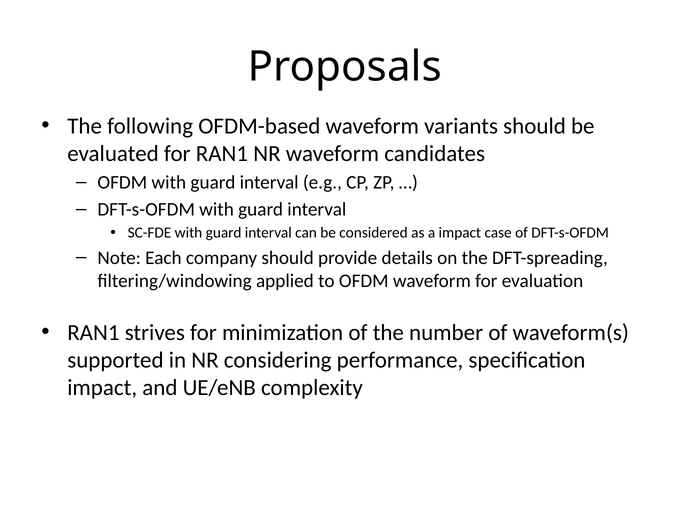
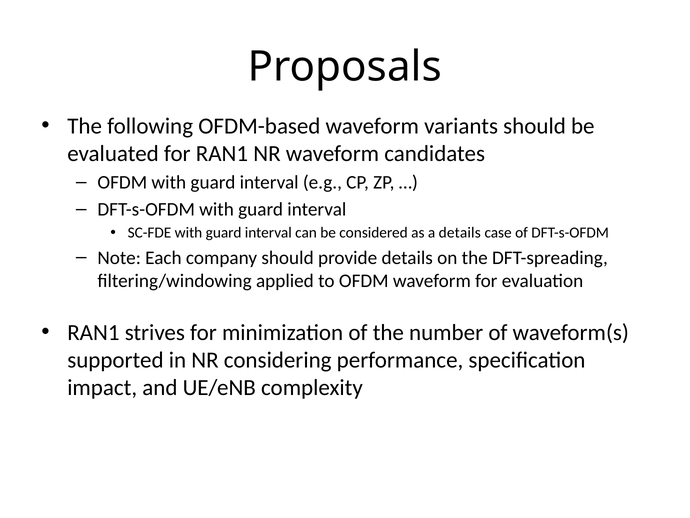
a impact: impact -> details
